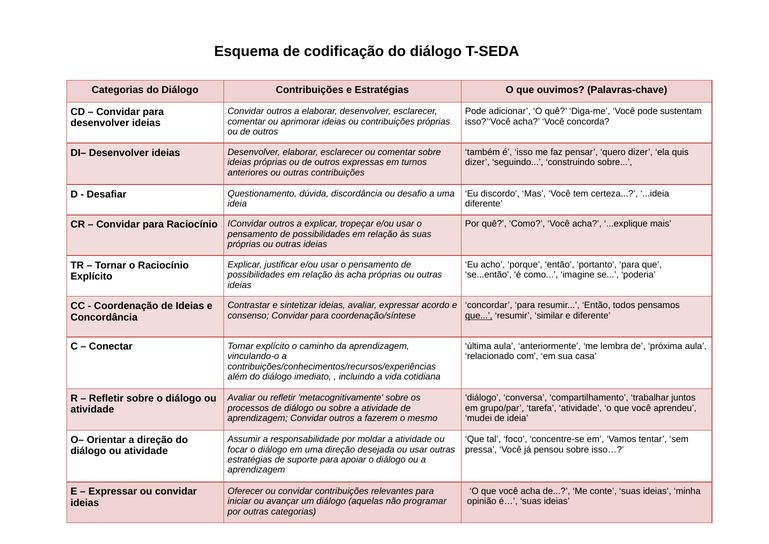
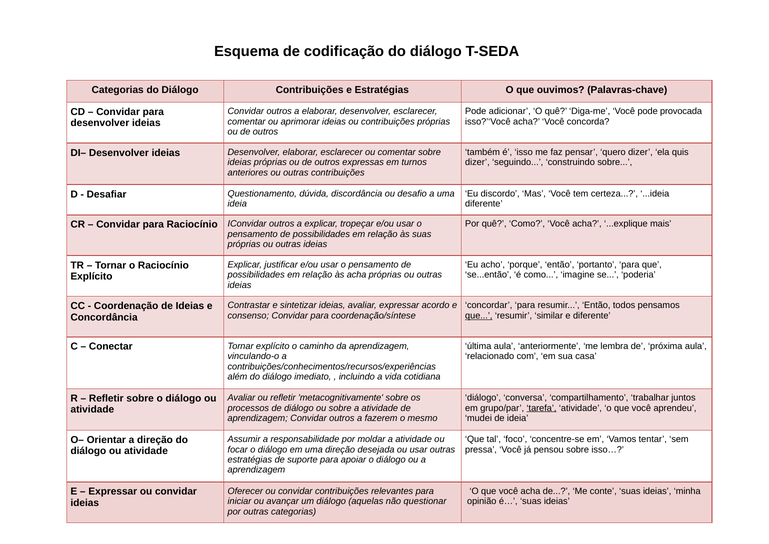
sustentam: sustentam -> provocada
tarefa underline: none -> present
programar: programar -> questionar
